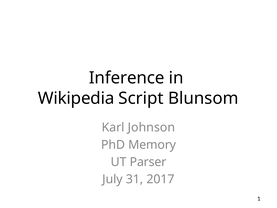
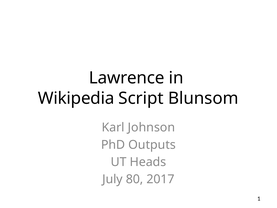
Inference: Inference -> Lawrence
Memory: Memory -> Outputs
Parser: Parser -> Heads
31: 31 -> 80
